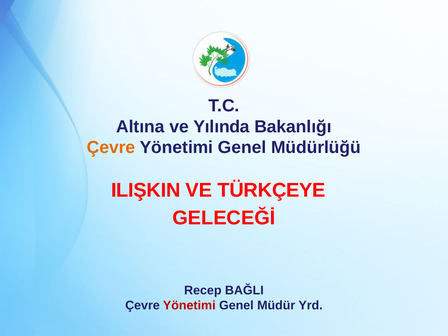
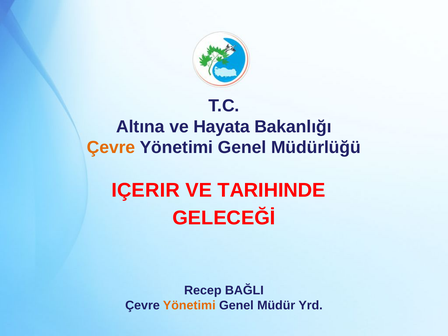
Yılında: Yılında -> Hayata
ILIŞKIN: ILIŞKIN -> IÇERIR
TÜRKÇEYE: TÜRKÇEYE -> TARIHINDE
Yönetimi at (189, 305) colour: red -> orange
